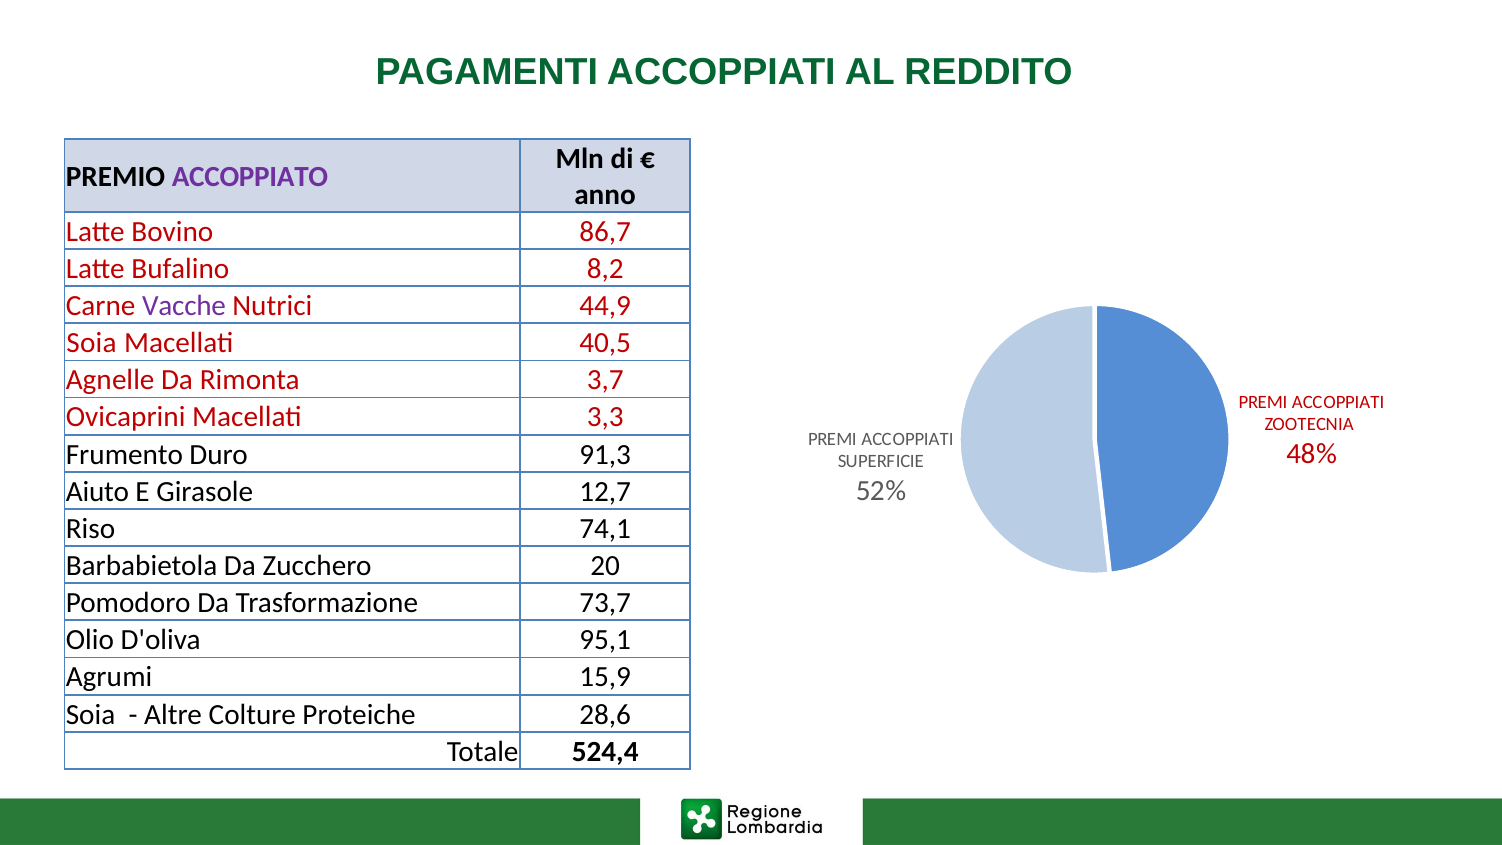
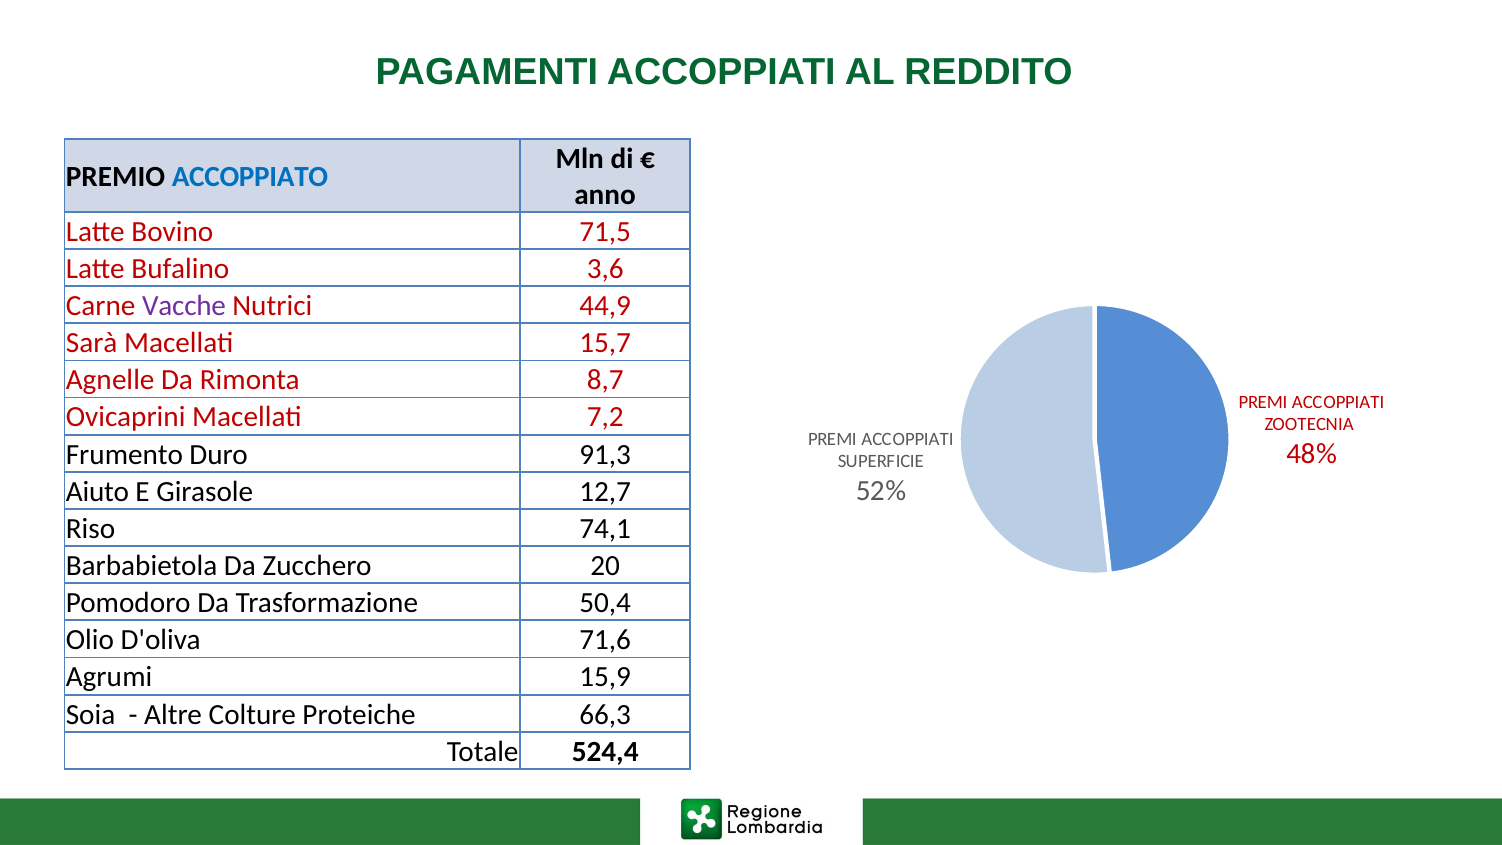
ACCOPPIATO colour: purple -> blue
86,7: 86,7 -> 71,5
8,2: 8,2 -> 3,6
Soia at (92, 343): Soia -> Sarà
40,5: 40,5 -> 15,7
3,7: 3,7 -> 8,7
3,3: 3,3 -> 7,2
73,7: 73,7 -> 50,4
95,1: 95,1 -> 71,6
28,6: 28,6 -> 66,3
